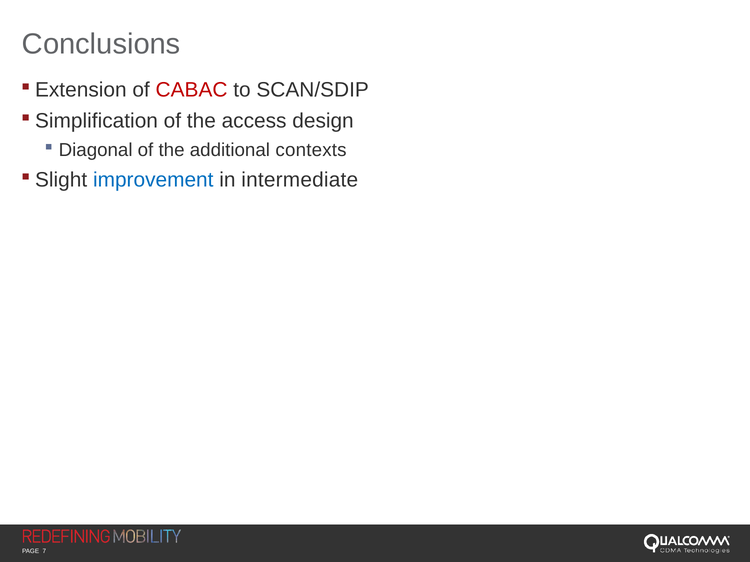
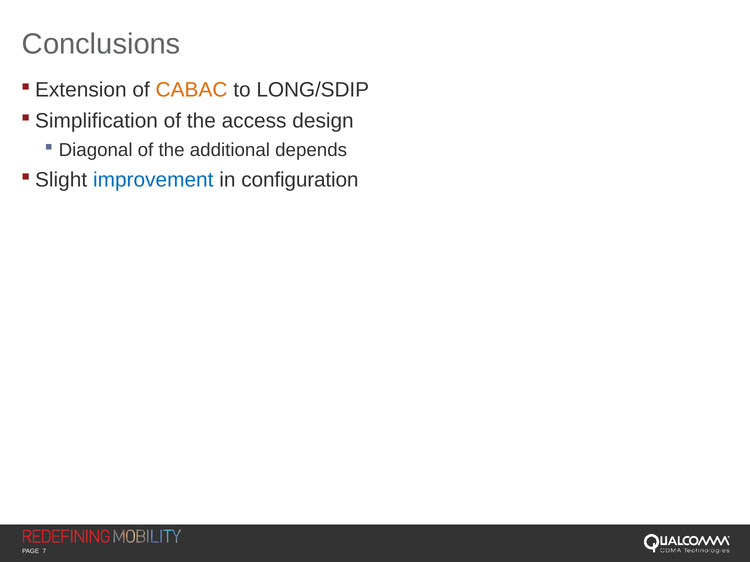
CABAC colour: red -> orange
SCAN/SDIP: SCAN/SDIP -> LONG/SDIP
contexts: contexts -> depends
intermediate: intermediate -> configuration
